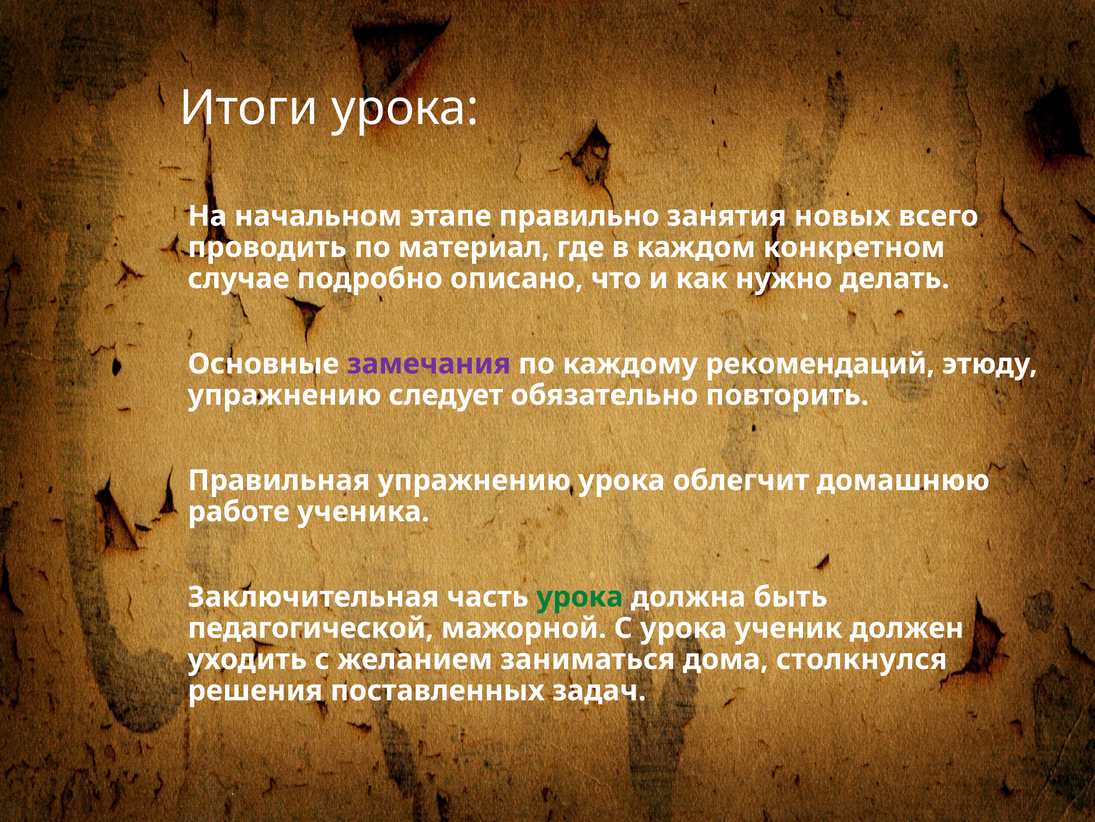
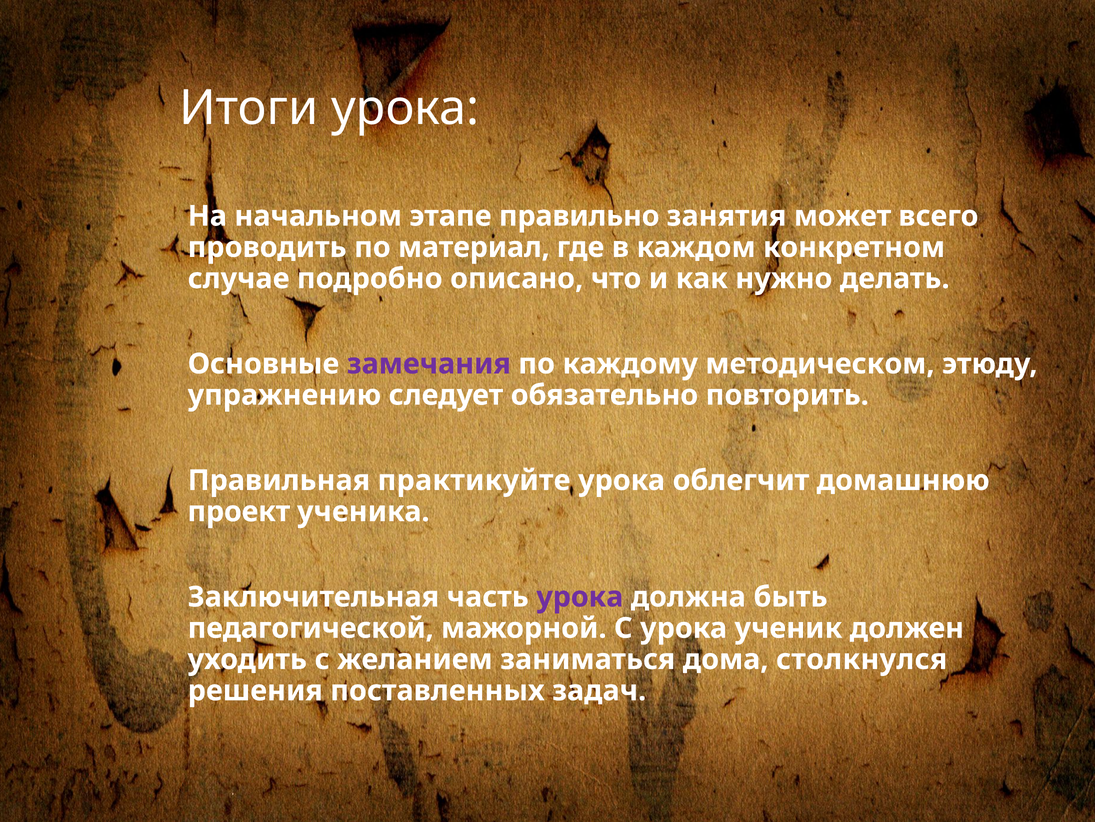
новых: новых -> может
рекомендаций: рекомендаций -> методическом
Правильная упражнению: упражнению -> практикуйте
работе: работе -> проект
урока at (580, 596) colour: green -> purple
